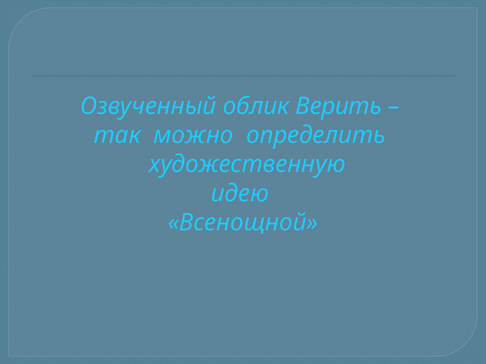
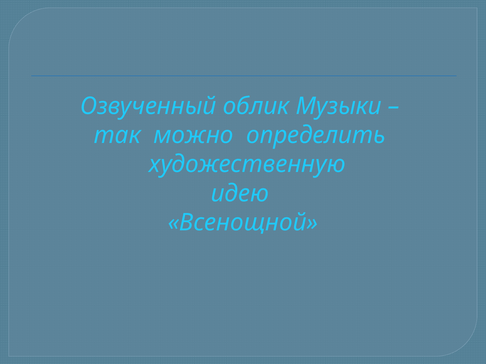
Верить: Верить -> Музыки
